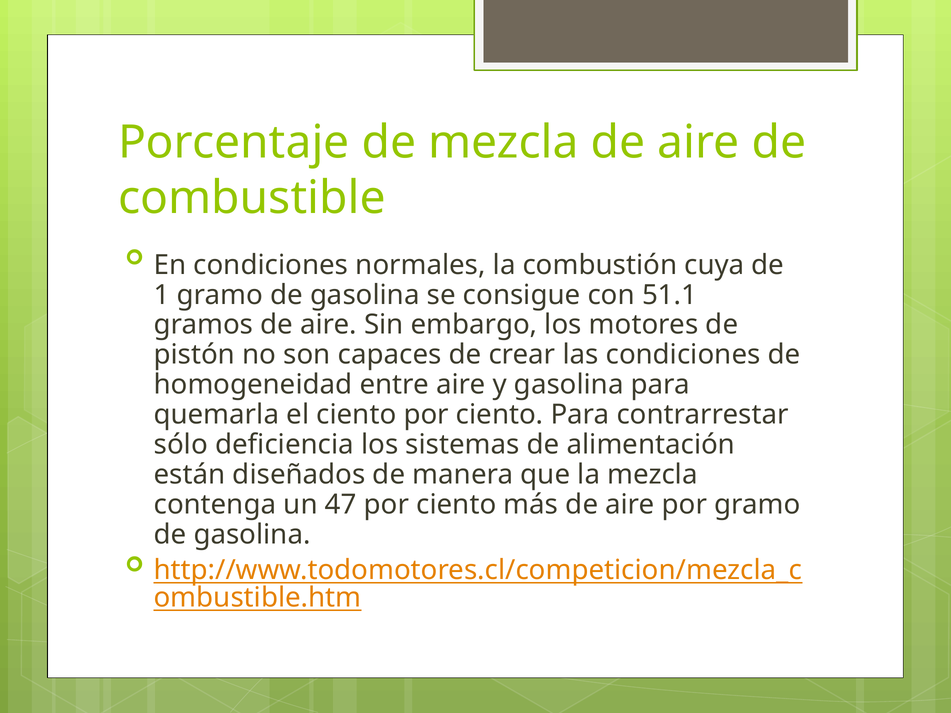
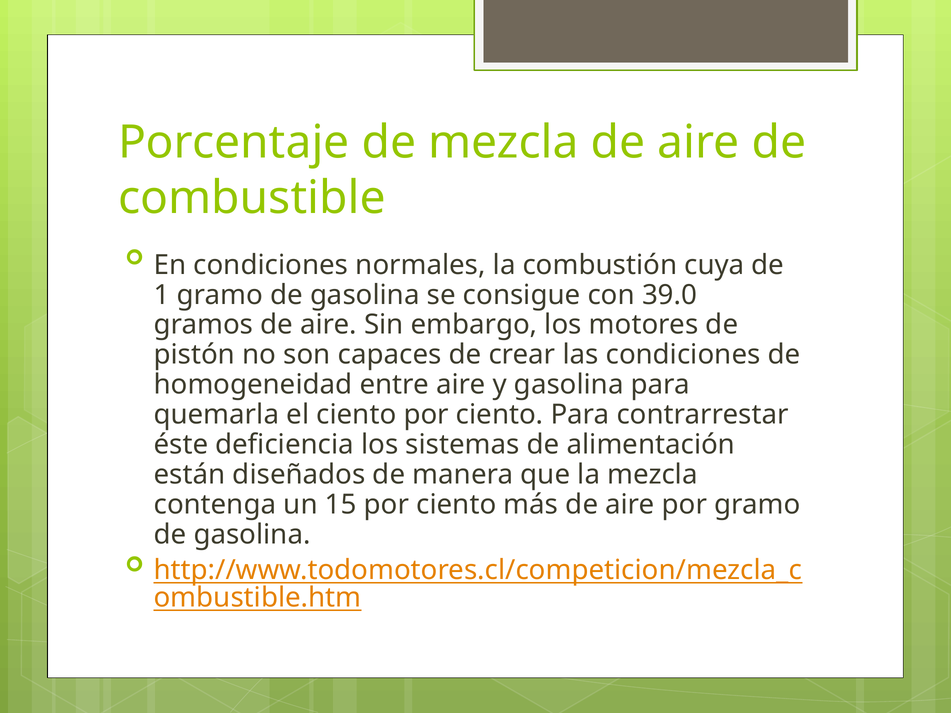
51.1: 51.1 -> 39.0
sólo: sólo -> éste
47: 47 -> 15
